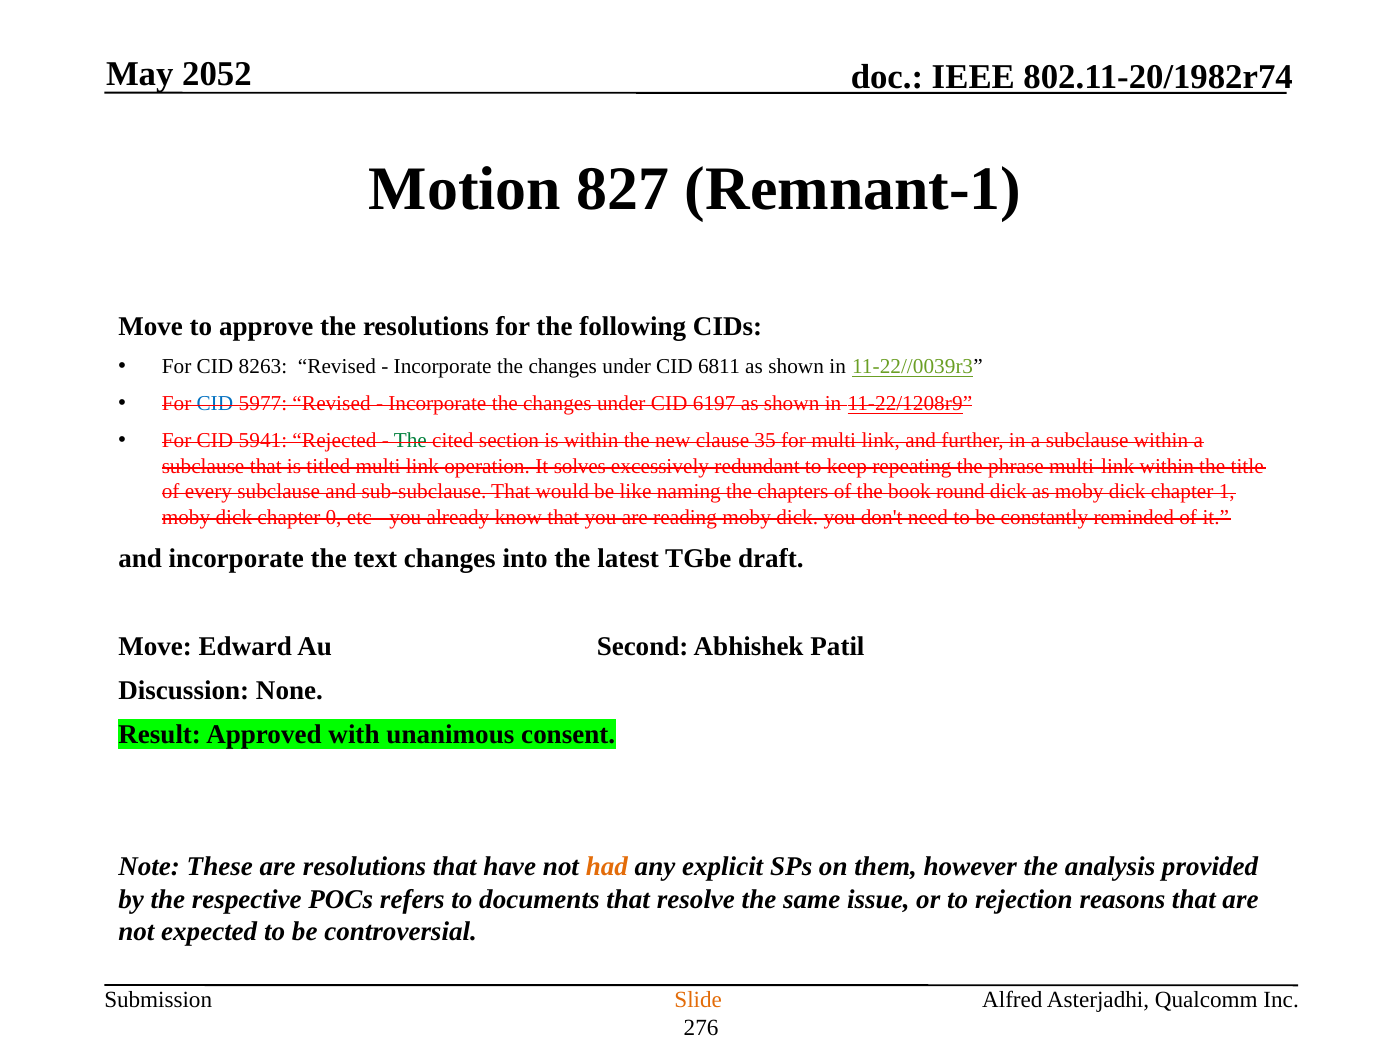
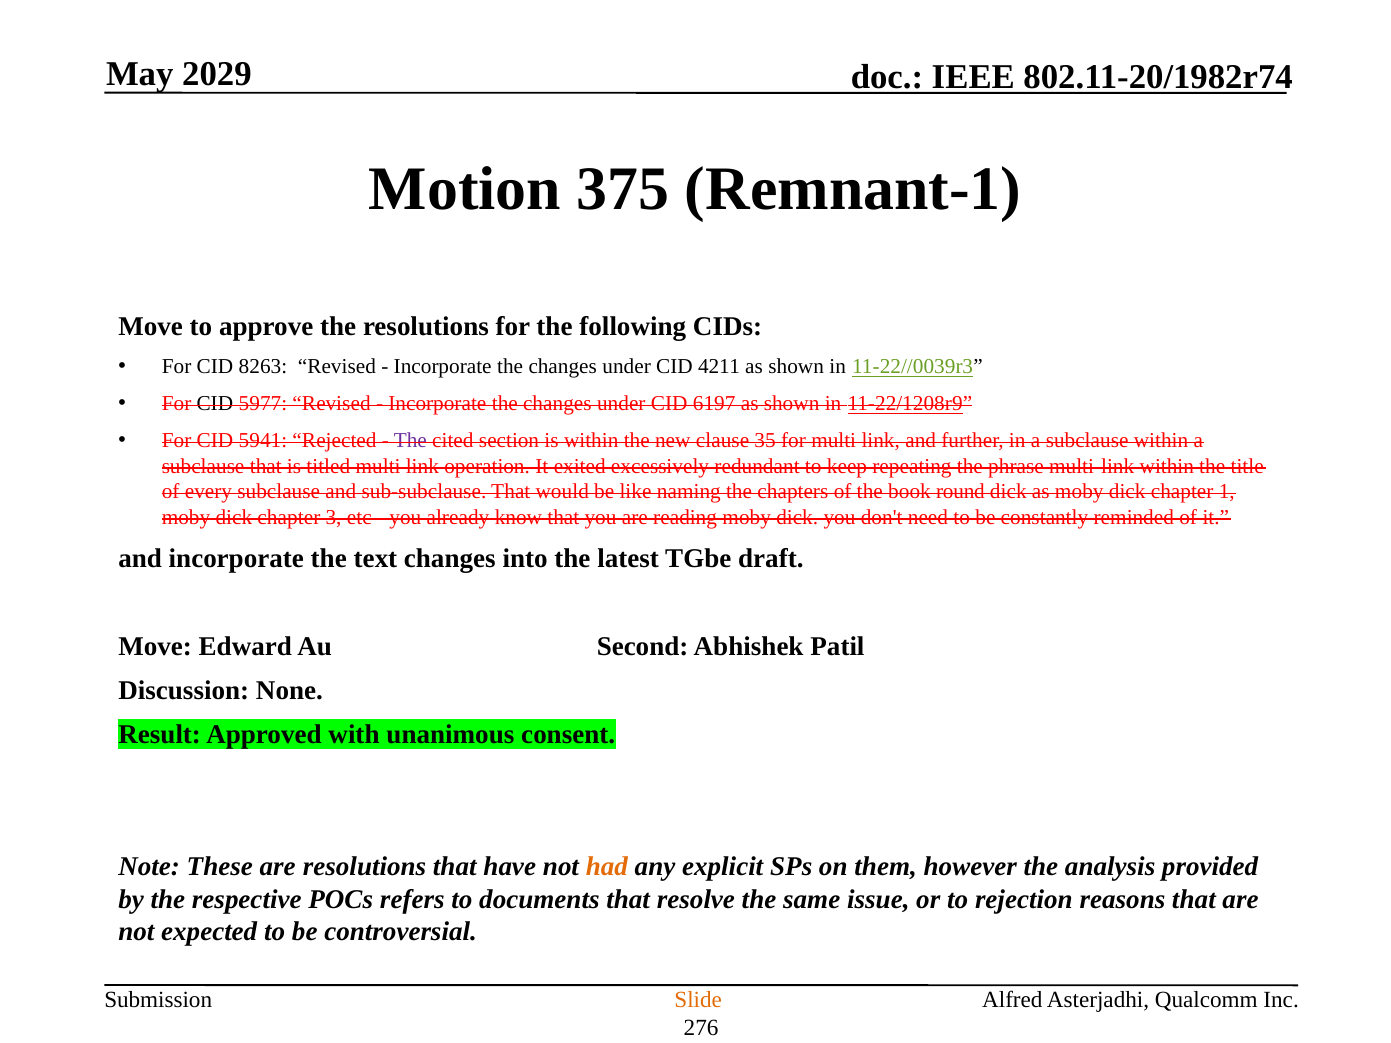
2052: 2052 -> 2029
827: 827 -> 375
6811: 6811 -> 4211
CID at (215, 404) colour: blue -> black
The at (410, 441) colour: green -> purple
solves: solves -> exited
0: 0 -> 3
